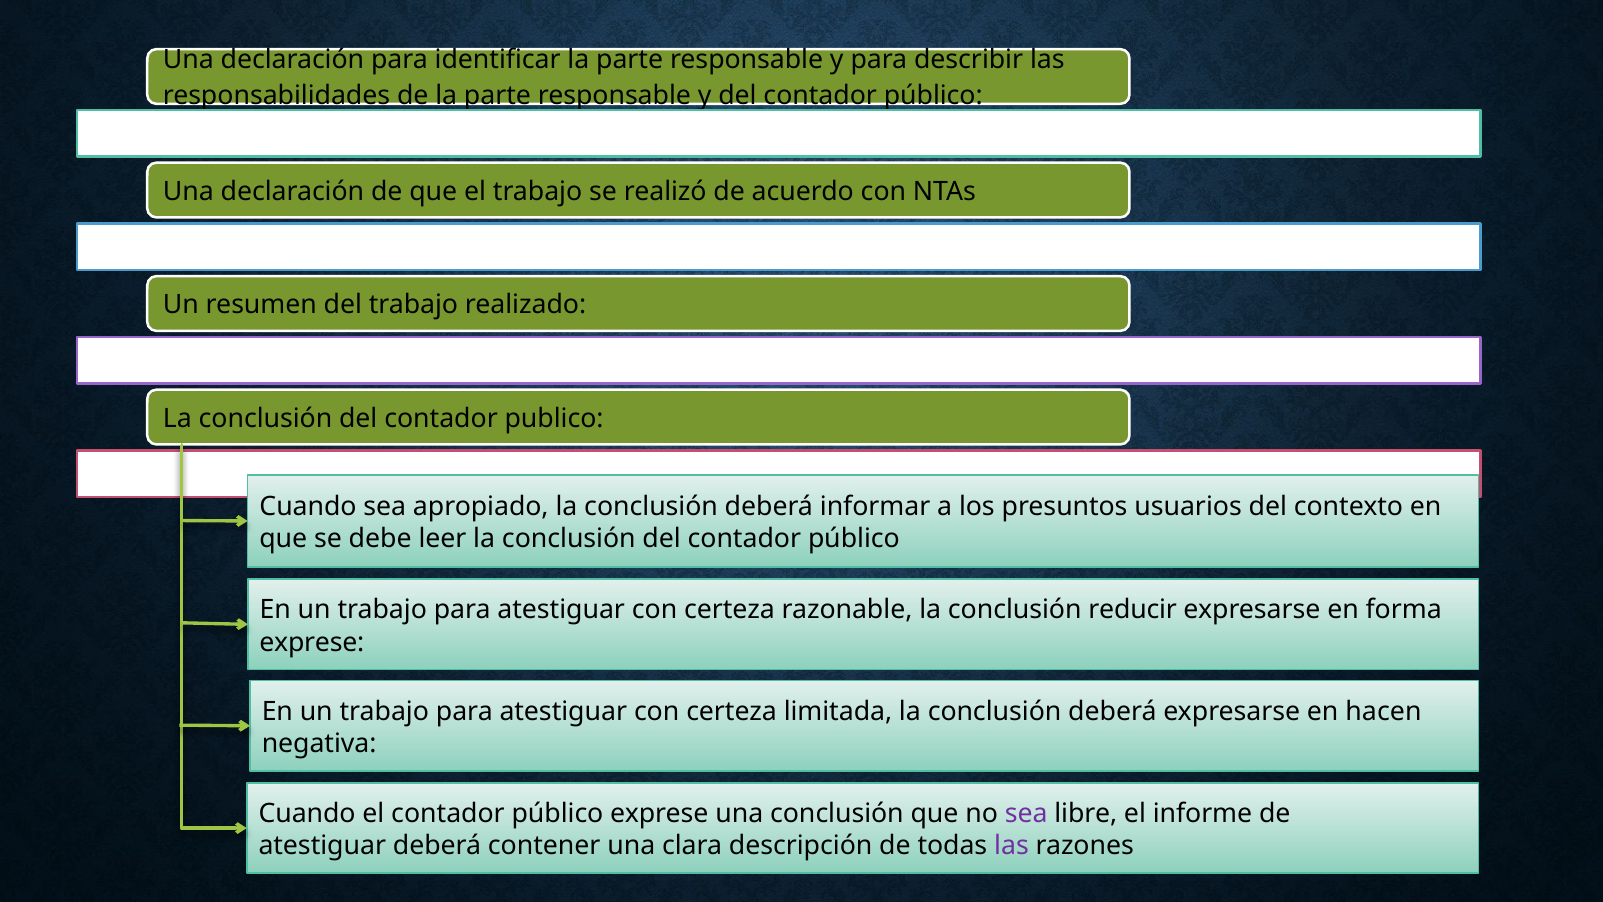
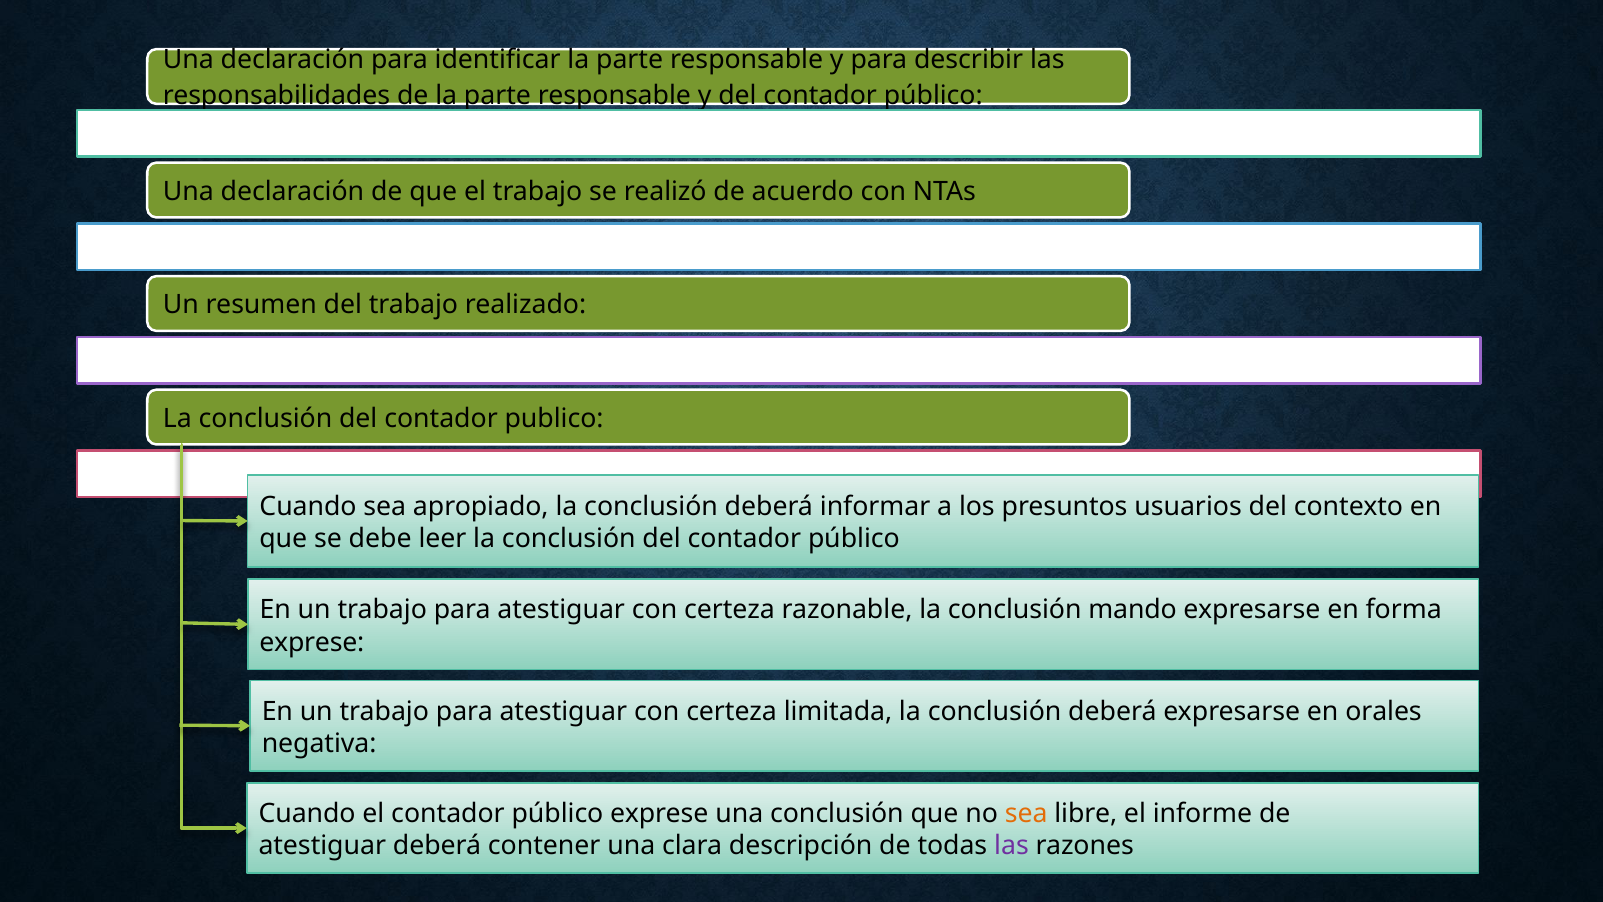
reducir: reducir -> mando
hacen: hacen -> orales
sea at (1026, 814) colour: purple -> orange
